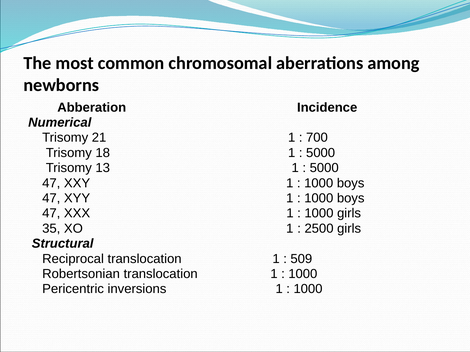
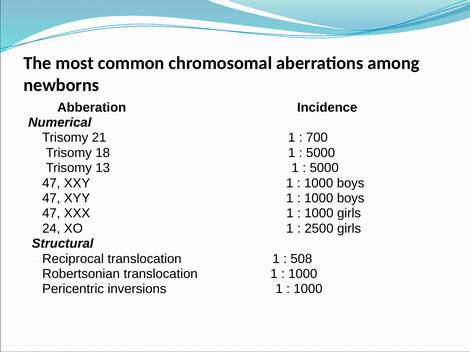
35: 35 -> 24
509: 509 -> 508
